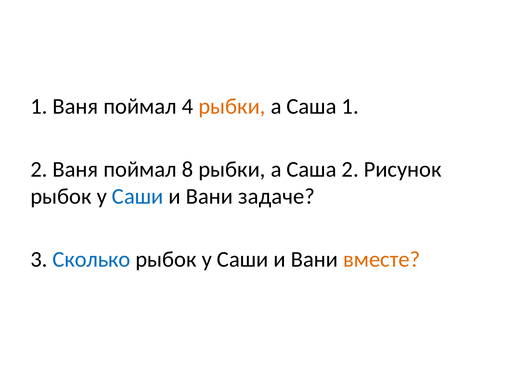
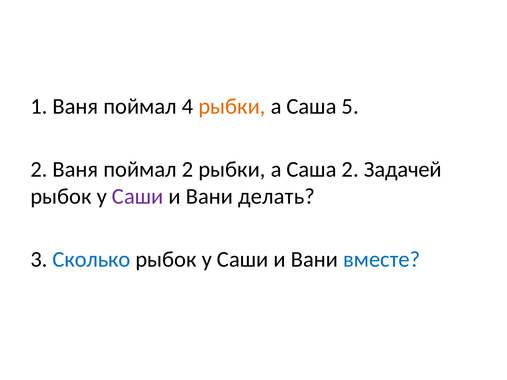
Саша 1: 1 -> 5
поймал 8: 8 -> 2
Рисунок: Рисунок -> Задачей
Саши at (138, 197) colour: blue -> purple
задаче: задаче -> делать
вместе colour: orange -> blue
